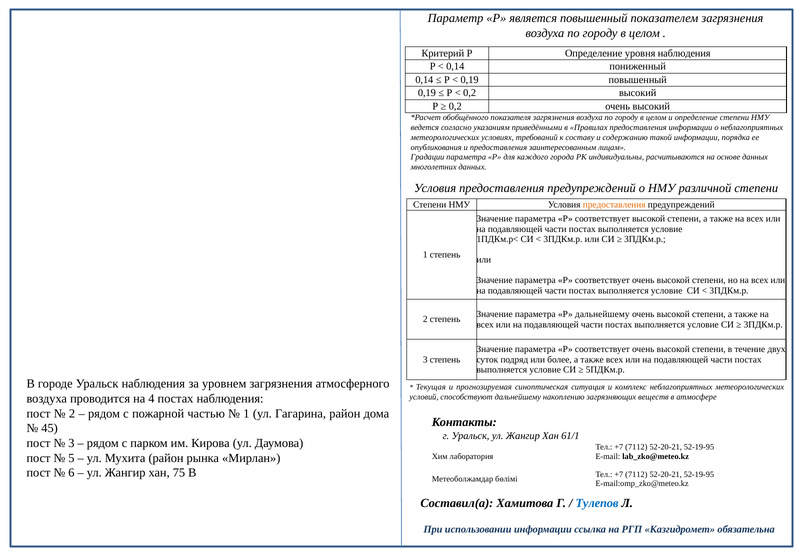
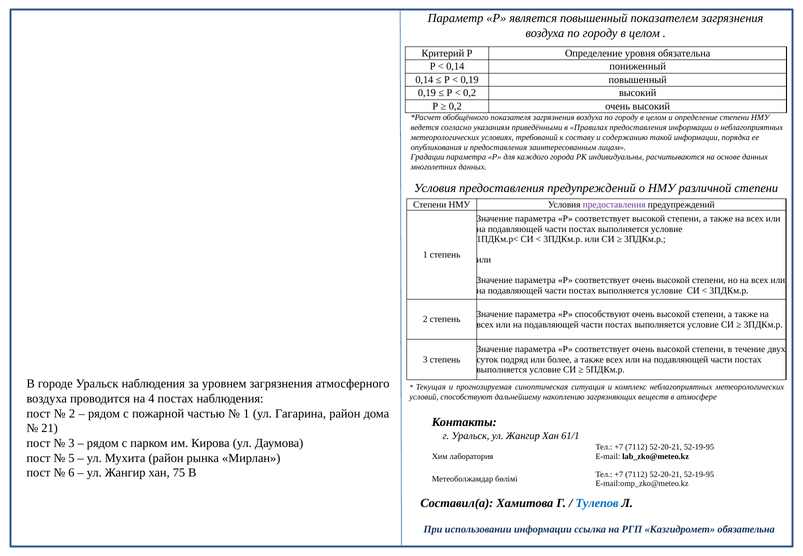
уровня наблюдения: наблюдения -> обязательна
предоставления at (614, 204) colour: orange -> purple
Р дальнейшему: дальнейшему -> способствуют
45: 45 -> 21
